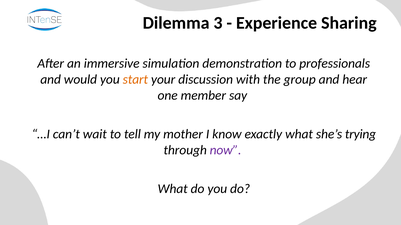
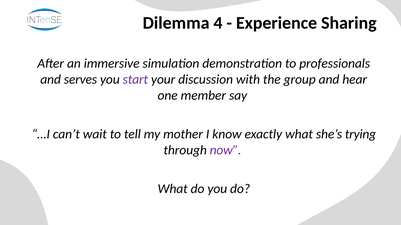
3: 3 -> 4
would: would -> serves
start colour: orange -> purple
